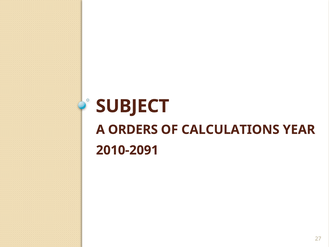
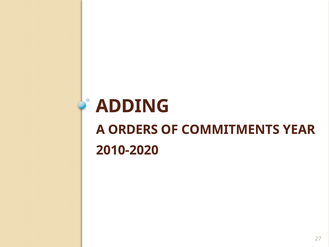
SUBJECT: SUBJECT -> ADDING
CALCULATIONS: CALCULATIONS -> COMMITMENTS
2010-2091: 2010-2091 -> 2010-2020
